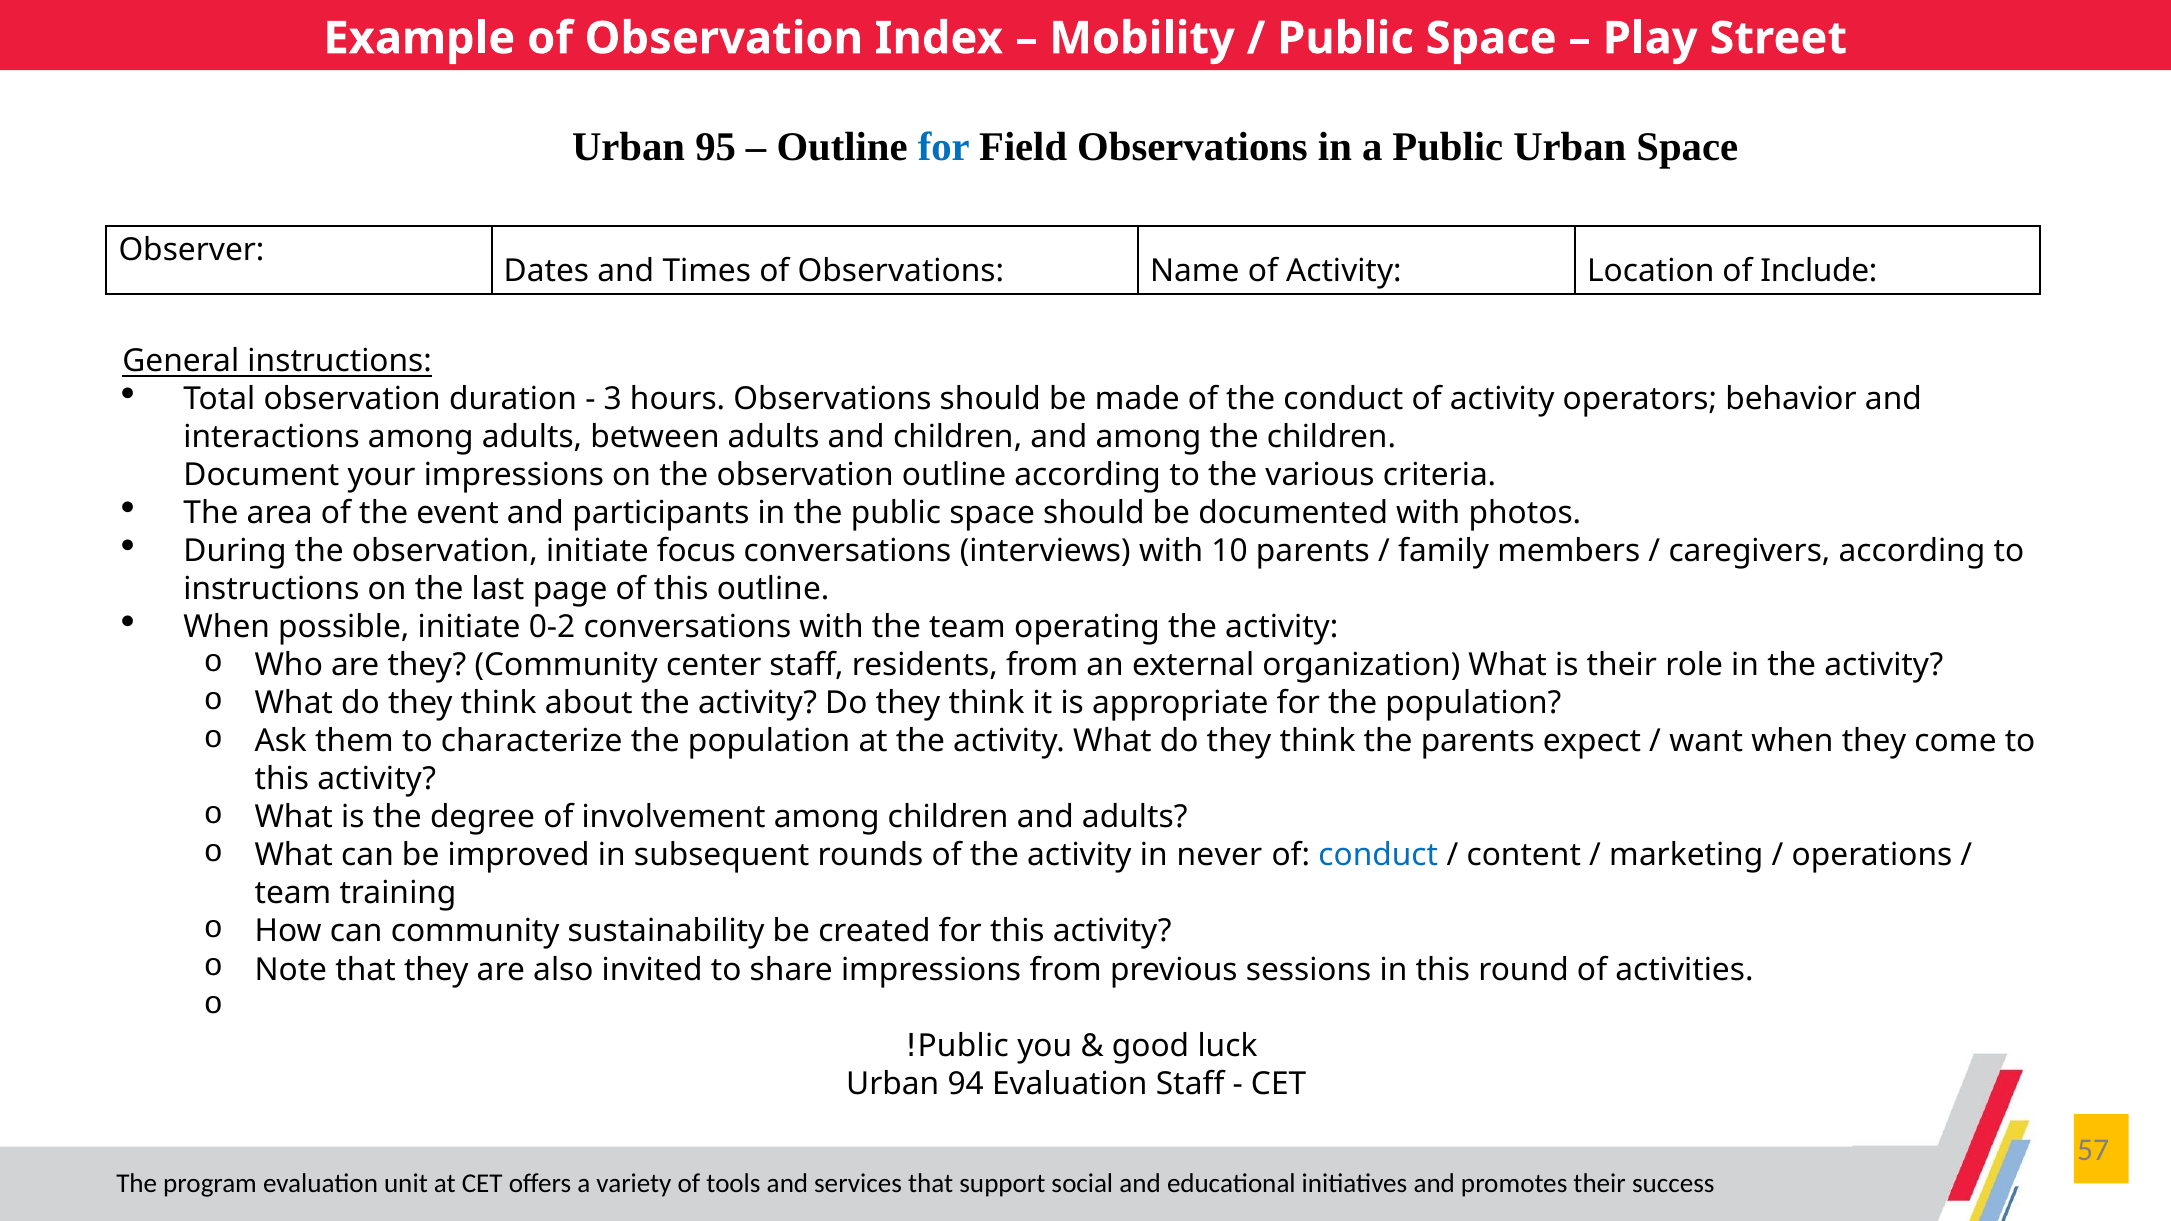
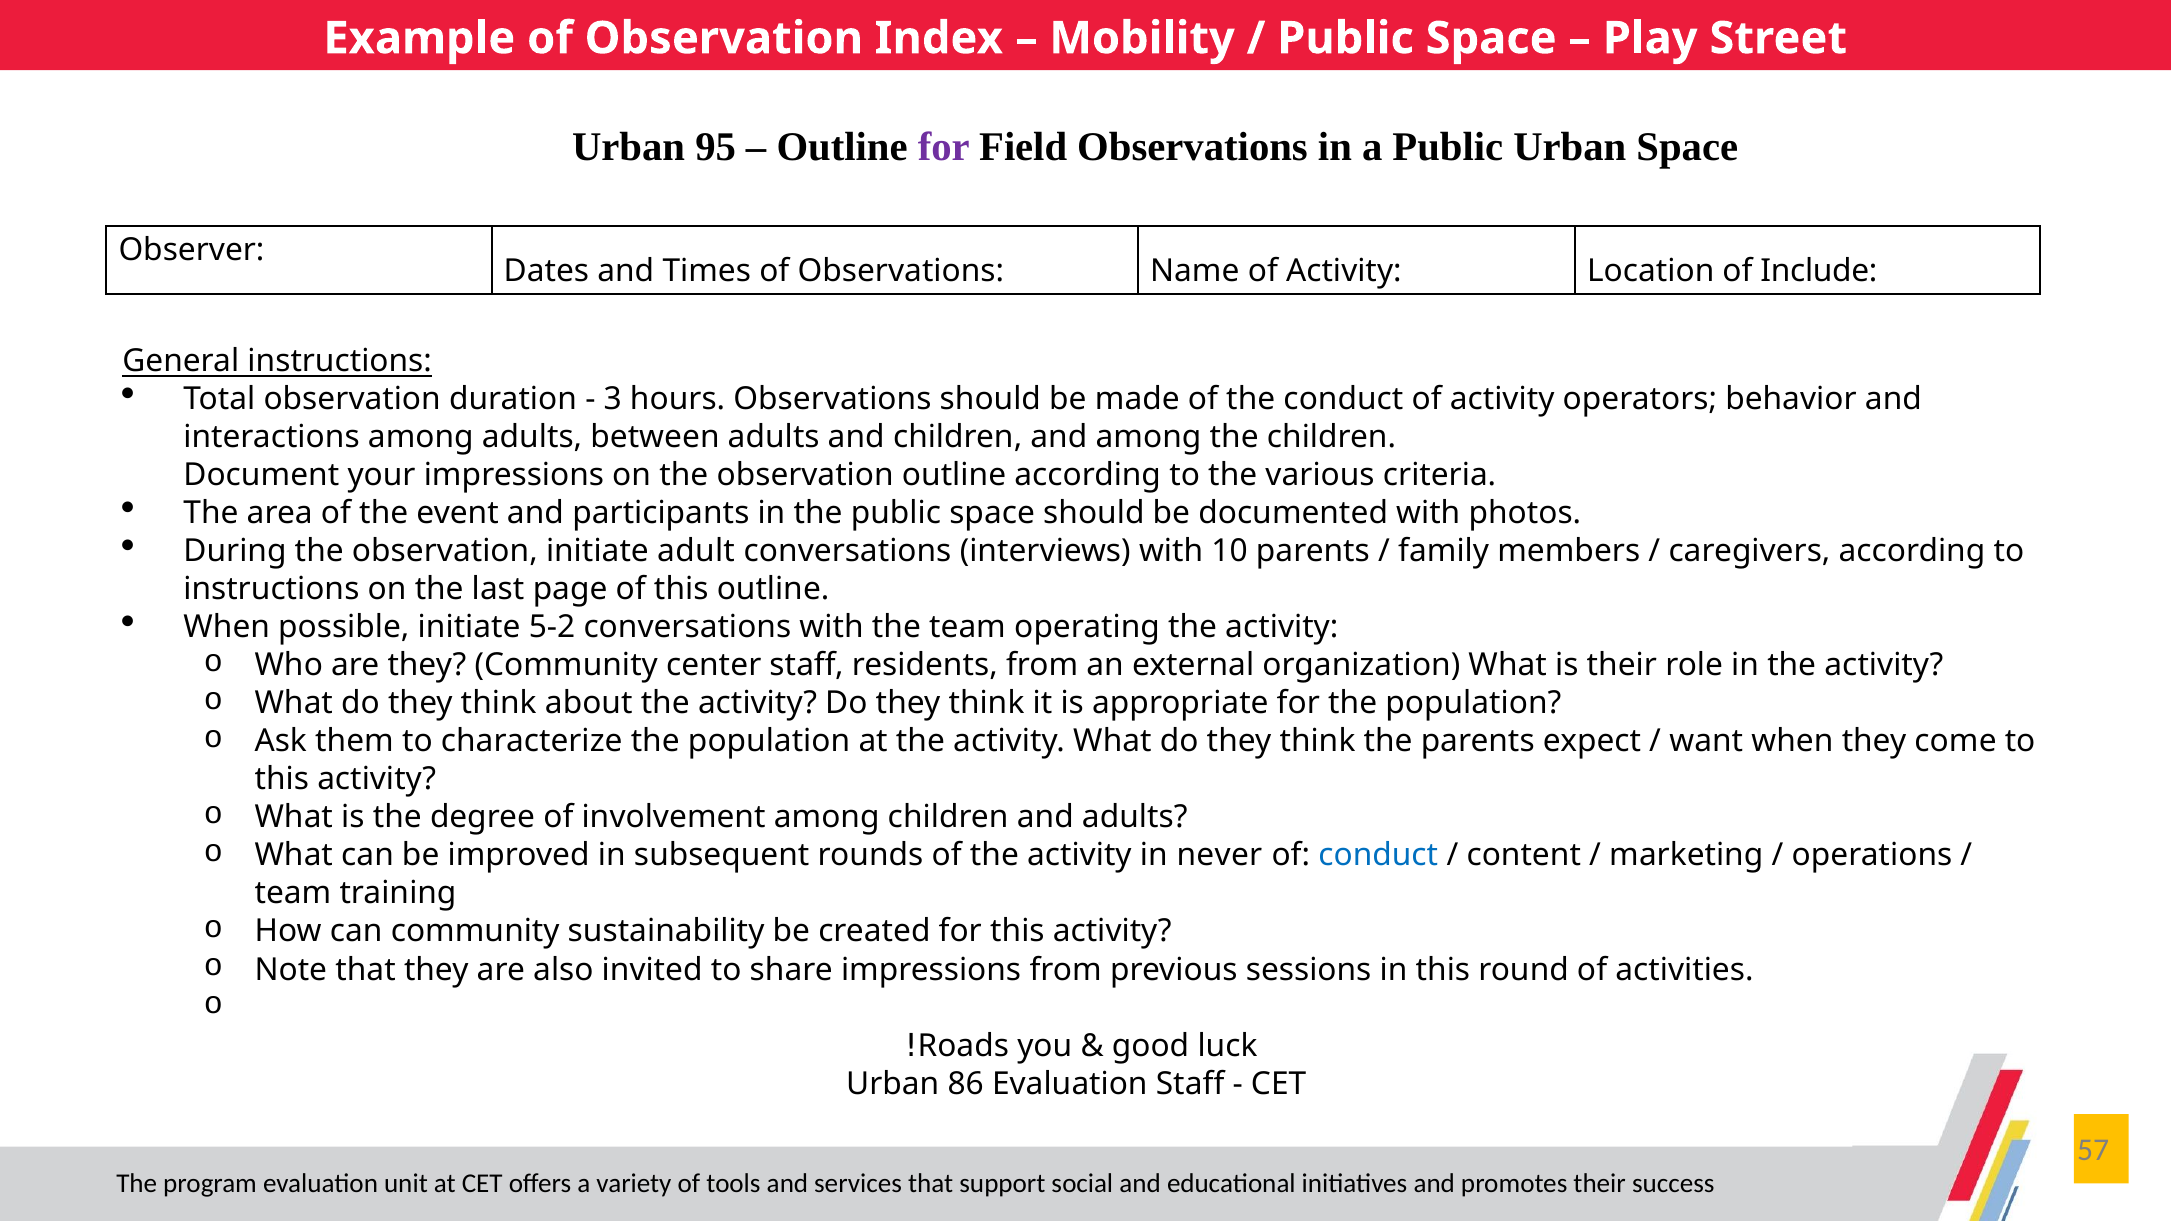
for at (944, 147) colour: blue -> purple
focus: focus -> adult
0-2: 0-2 -> 5-2
Public at (963, 1046): Public -> Roads
94: 94 -> 86
